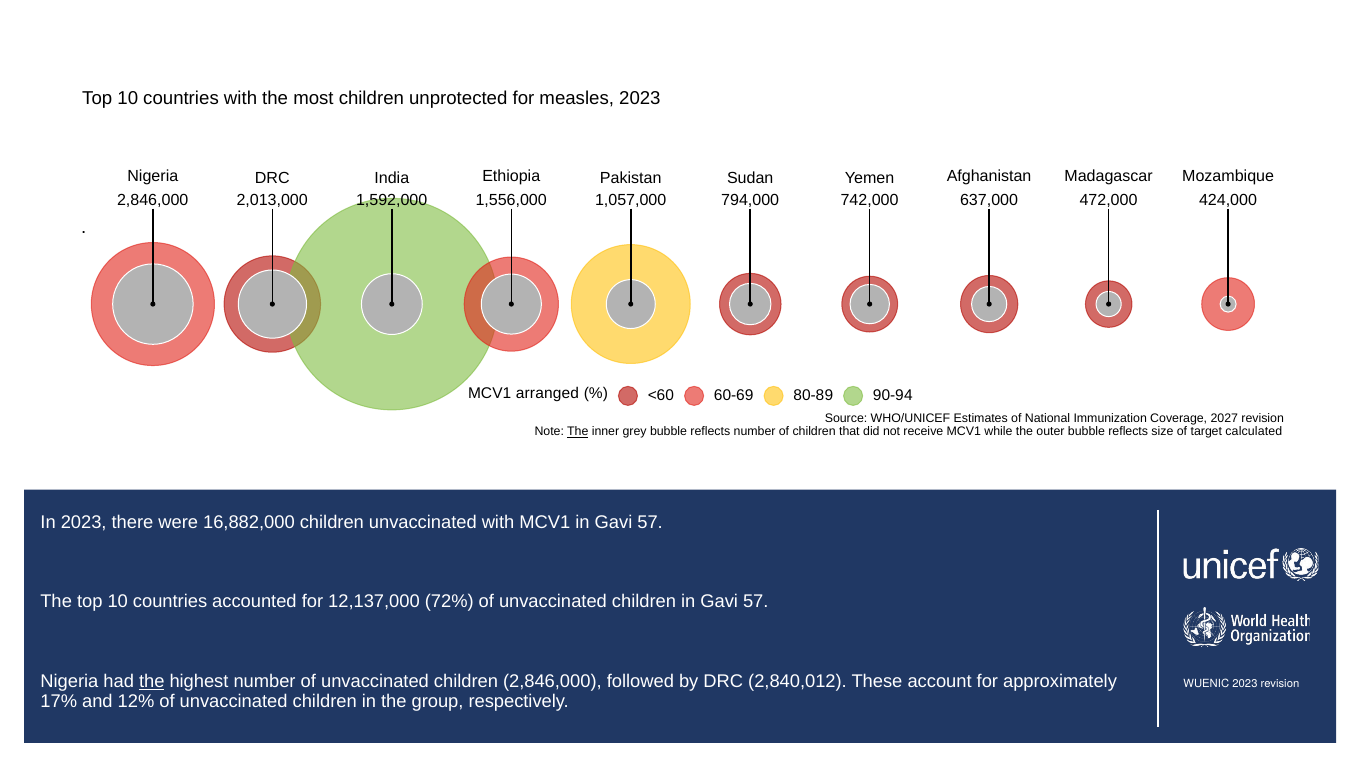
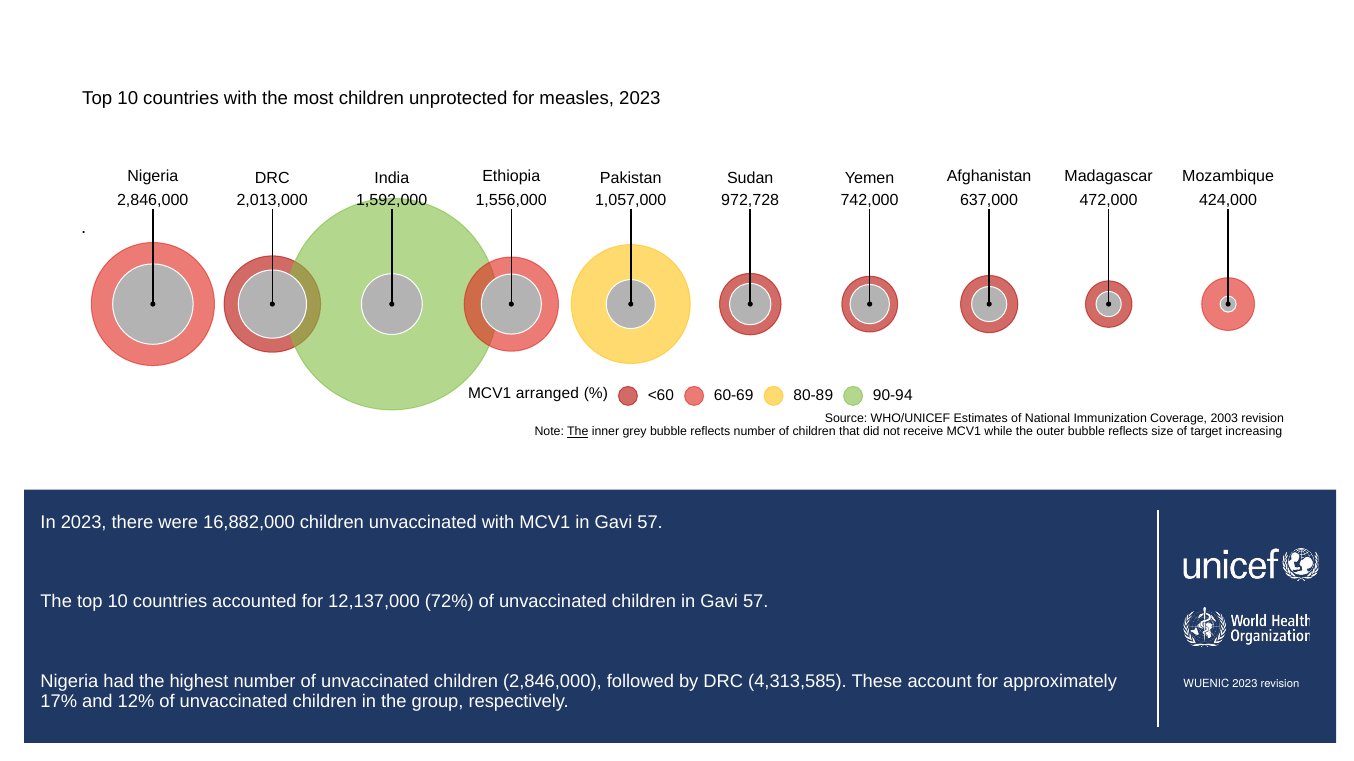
794,000: 794,000 -> 972,728
2027: 2027 -> 2003
calculated: calculated -> increasing
the at (152, 682) underline: present -> none
2,840,012: 2,840,012 -> 4,313,585
